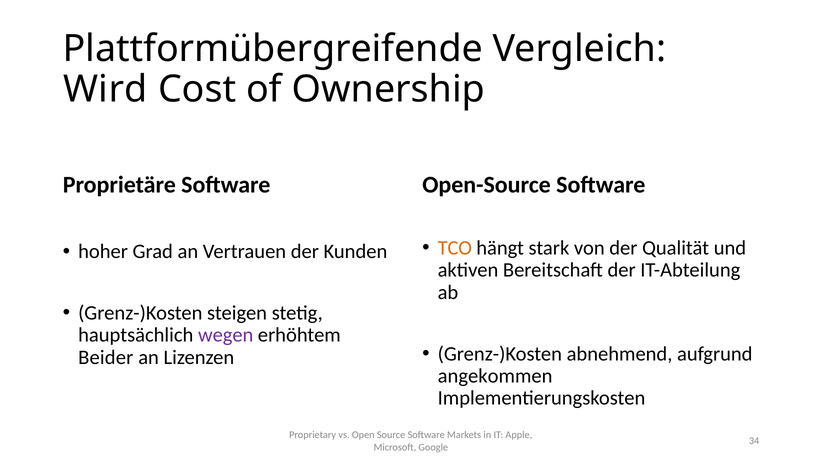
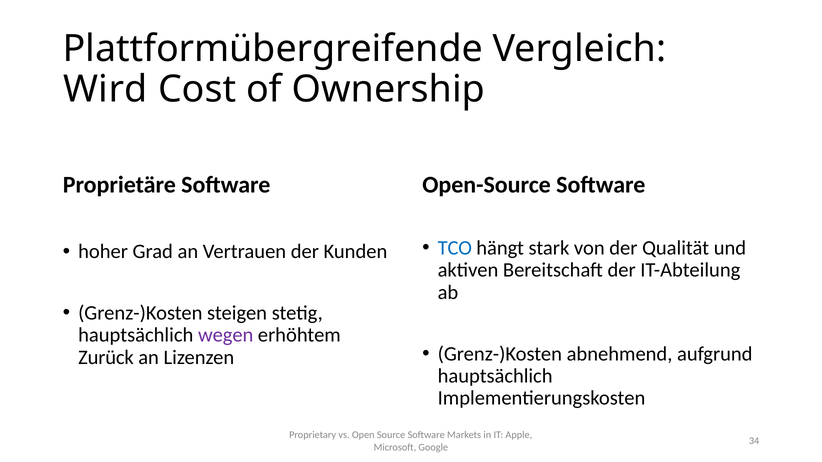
TCO colour: orange -> blue
Beider: Beider -> Zurück
angekommen at (495, 376): angekommen -> hauptsächlich
